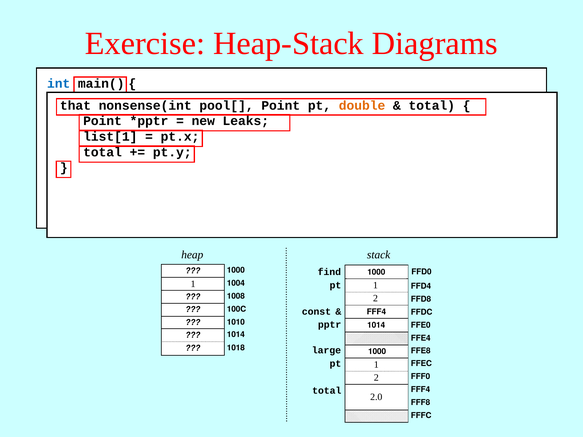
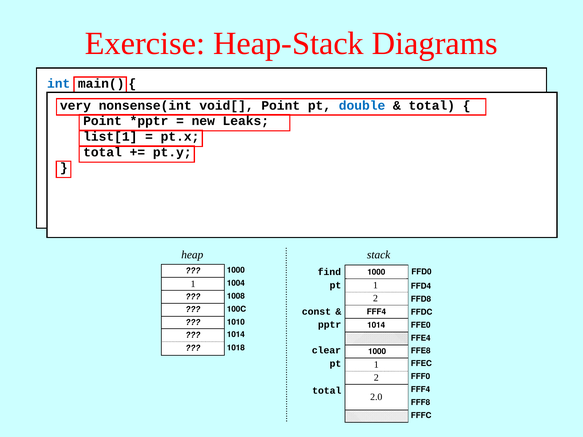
that: that -> very
pool[: pool[ -> void[
double at (362, 106) colour: orange -> blue
large: large -> clear
